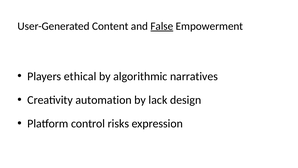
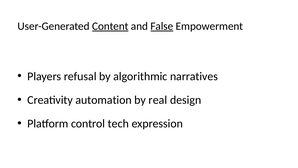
Content underline: none -> present
ethical: ethical -> refusal
lack: lack -> real
risks: risks -> tech
